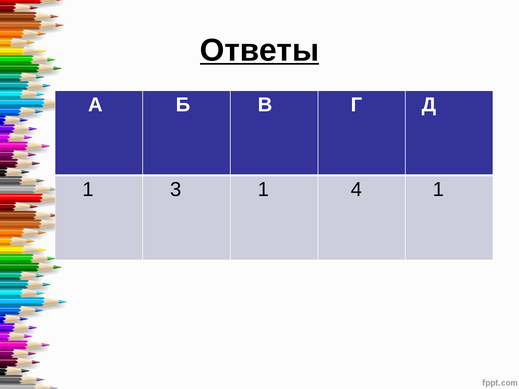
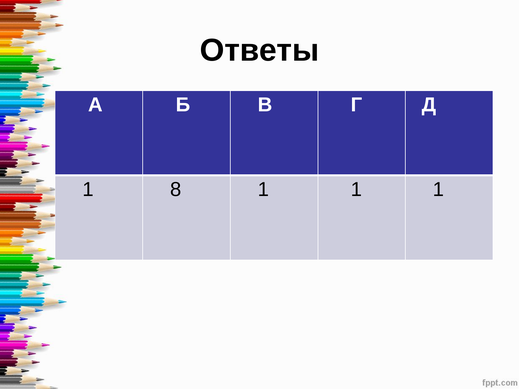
Ответы underline: present -> none
3: 3 -> 8
4 at (357, 190): 4 -> 1
